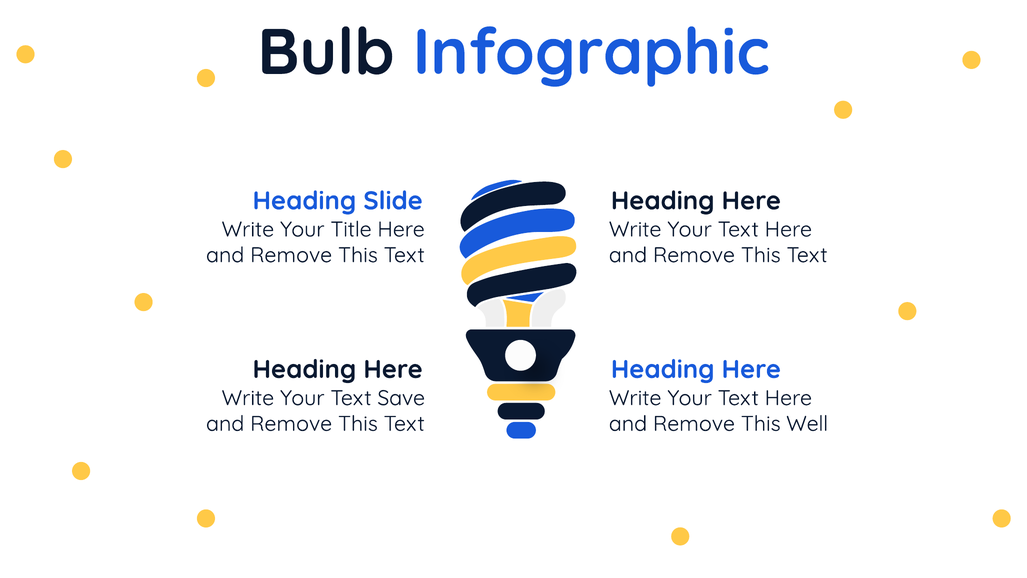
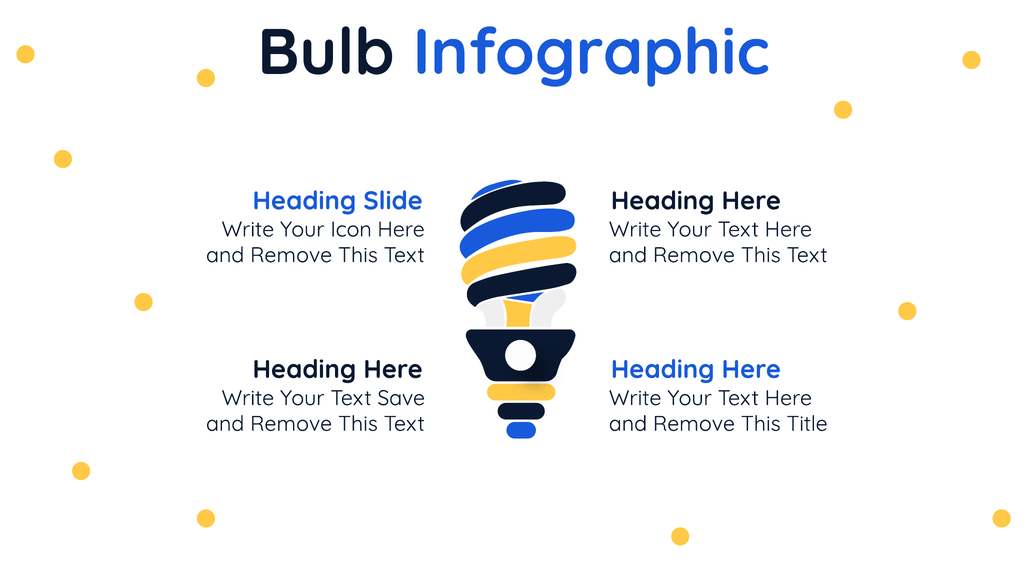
Title: Title -> Icon
Well: Well -> Title
